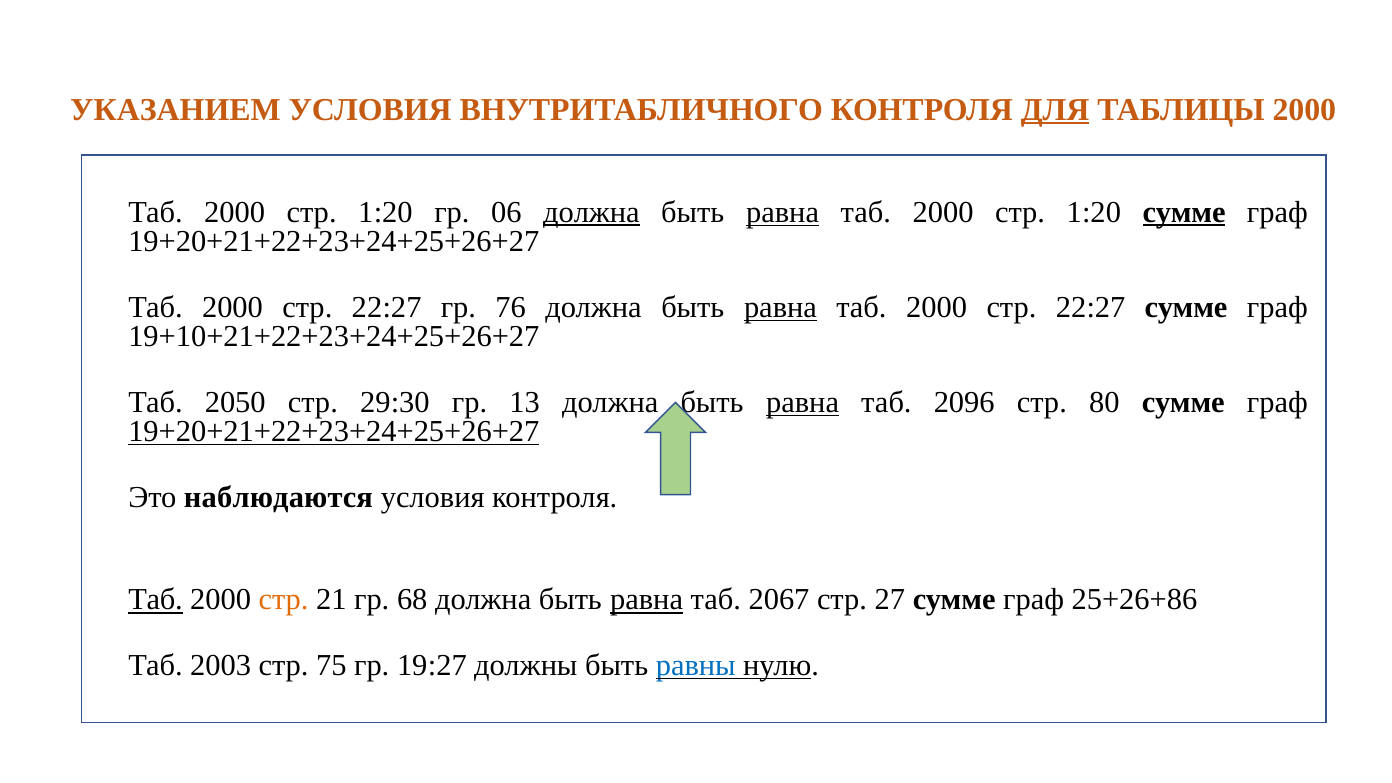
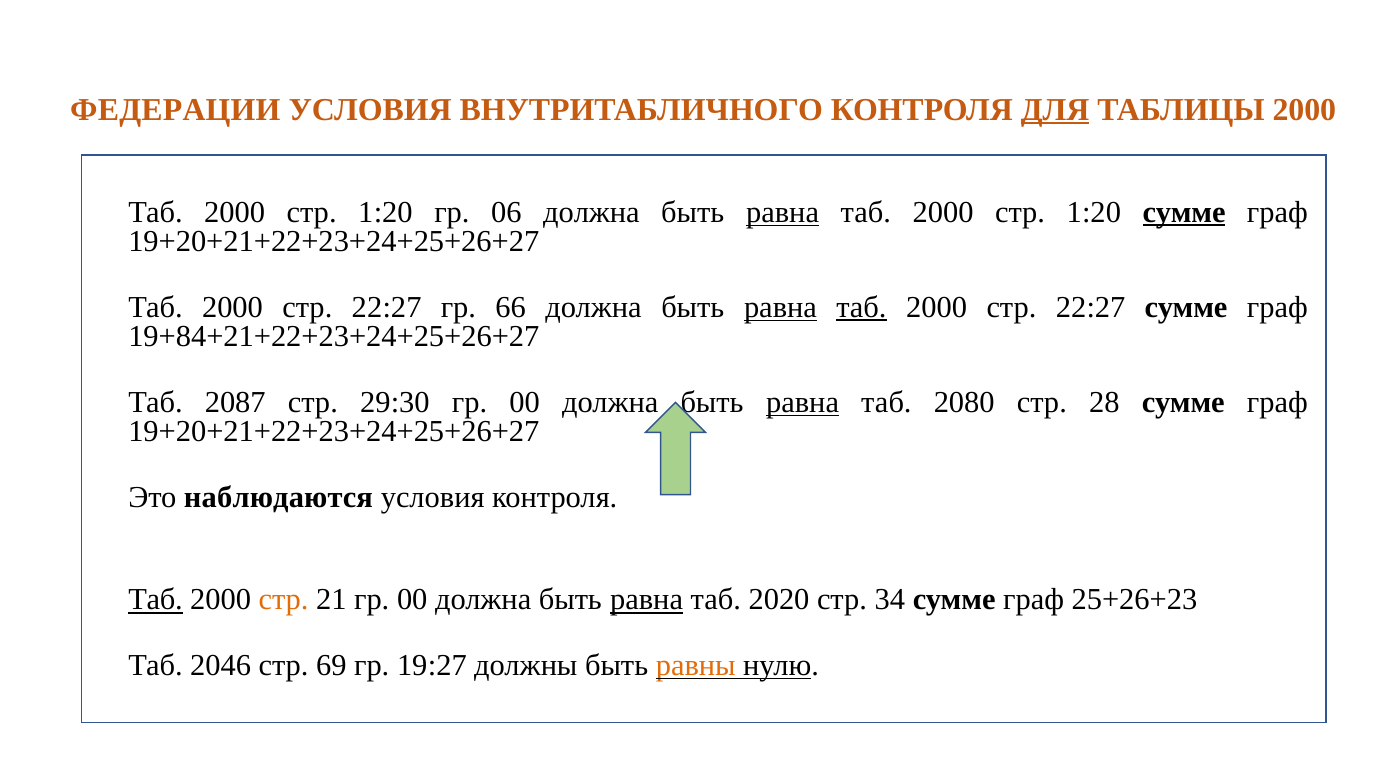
УКАЗАНИЕМ: УКАЗАНИЕМ -> ФЕДЕРАЦИИ
должна at (591, 212) underline: present -> none
76: 76 -> 66
таб at (861, 307) underline: none -> present
19+10+21+22+23+24+25+26+27: 19+10+21+22+23+24+25+26+27 -> 19+84+21+22+23+24+25+26+27
2050: 2050 -> 2087
29:30 гр 13: 13 -> 00
2096: 2096 -> 2080
80: 80 -> 28
19+20+21+22+23+24+25+26+27 at (334, 431) underline: present -> none
21 гр 68: 68 -> 00
2067: 2067 -> 2020
27: 27 -> 34
25+26+86: 25+26+86 -> 25+26+23
2003: 2003 -> 2046
75: 75 -> 69
равны colour: blue -> orange
